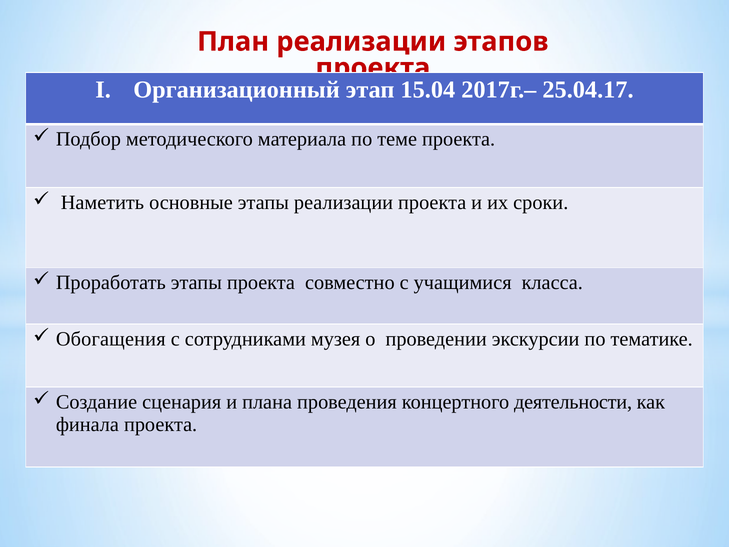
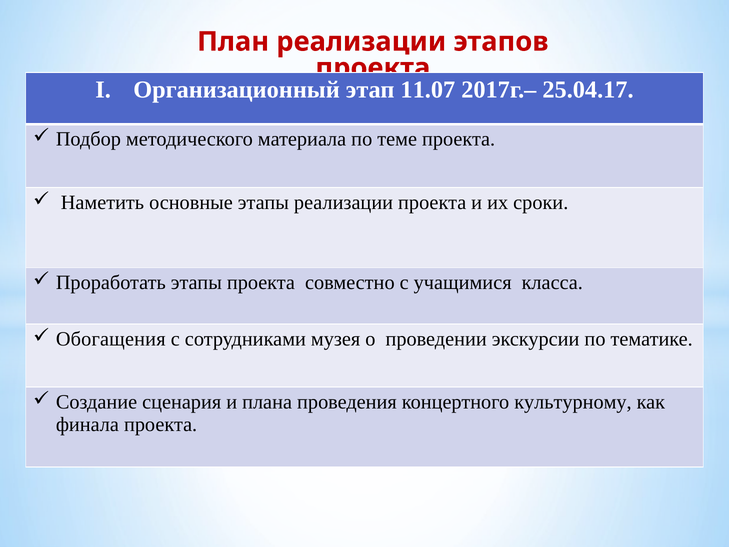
15.04: 15.04 -> 11.07
деятельности: деятельности -> культурному
